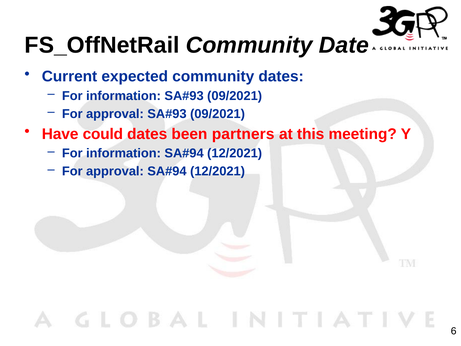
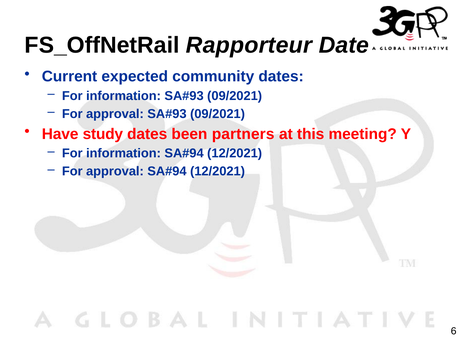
FS_OffNetRail Community: Community -> Rapporteur
could: could -> study
